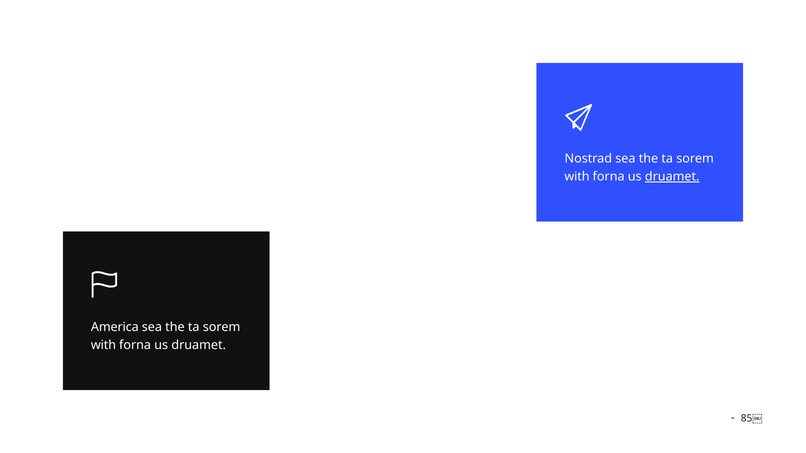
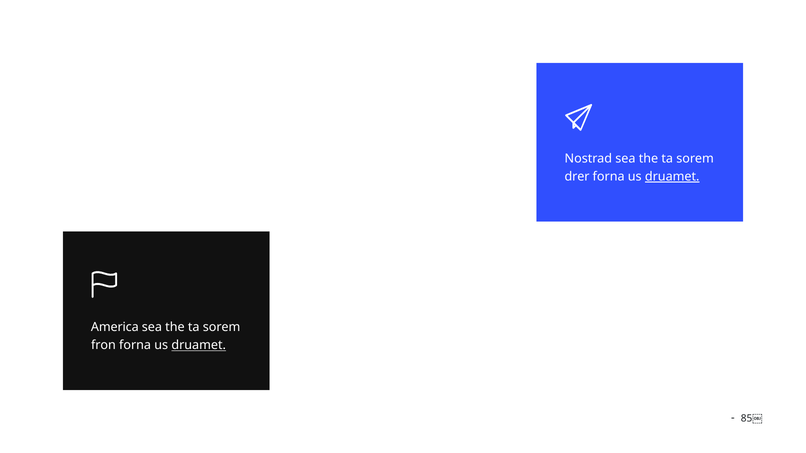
with at (577, 177): with -> drer
with at (103, 346): with -> fron
druamet at (199, 346) underline: none -> present
